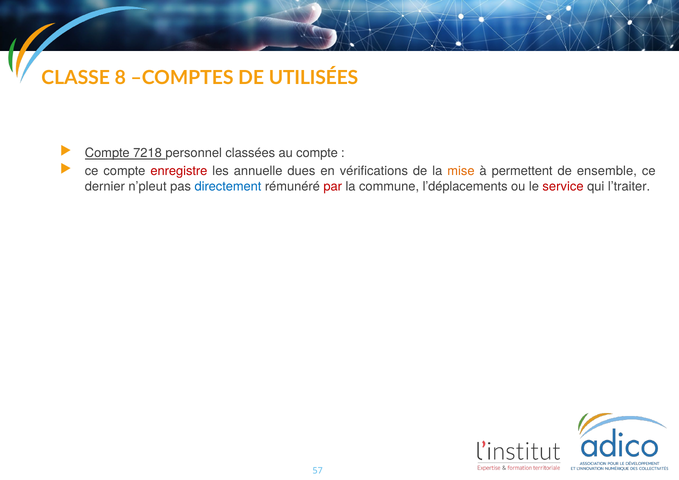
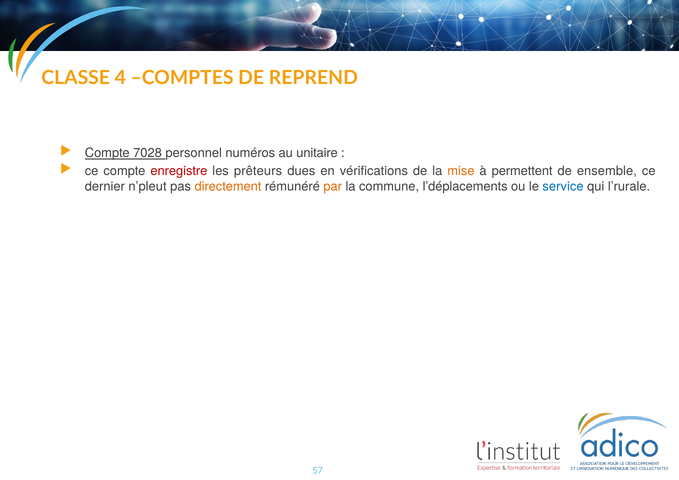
8: 8 -> 4
UTILISÉES: UTILISÉES -> REPREND
7218: 7218 -> 7028
classées: classées -> numéros
au compte: compte -> unitaire
annuelle: annuelle -> prêteurs
directement colour: blue -> orange
par colour: red -> orange
service colour: red -> blue
l’traiter: l’traiter -> l’rurale
